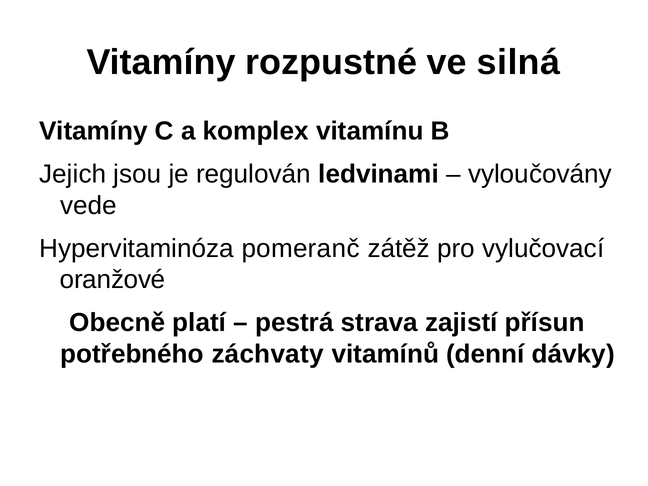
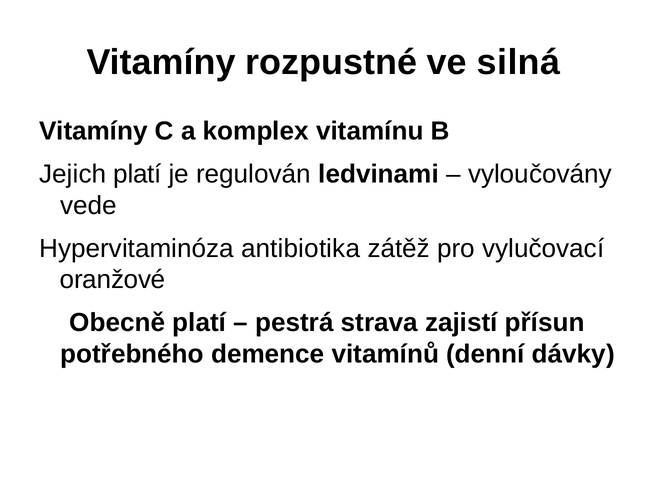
Jejich jsou: jsou -> platí
pomeranč: pomeranč -> antibiotika
záchvaty: záchvaty -> demence
